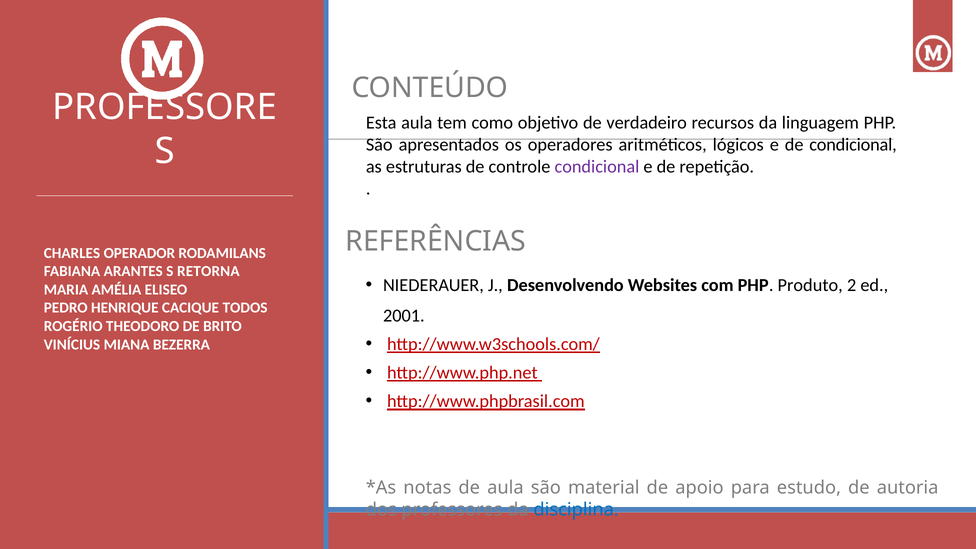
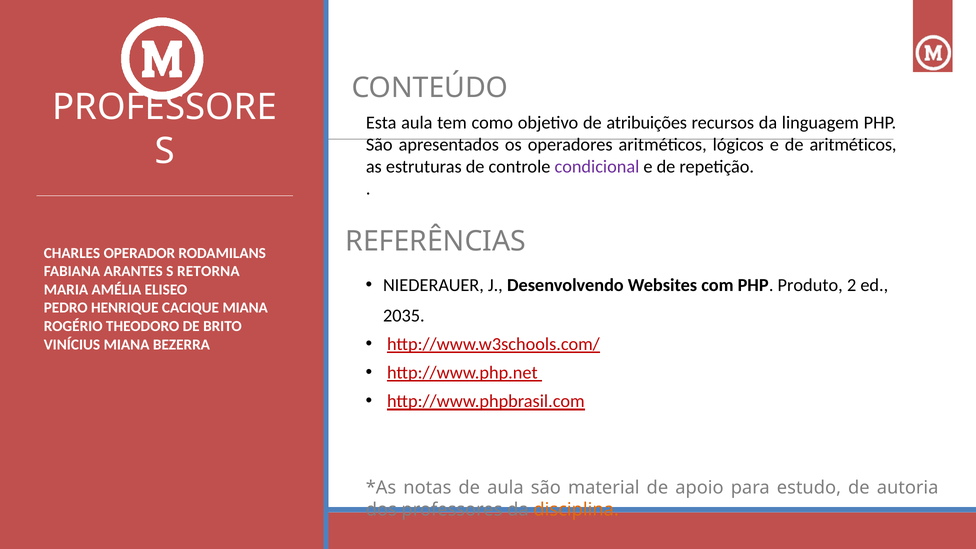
verdadeiro: verdadeiro -> atribuições
de condicional: condicional -> aritméticos
CACIQUE TODOS: TODOS -> MIANA
2001: 2001 -> 2035
disciplina colour: blue -> orange
